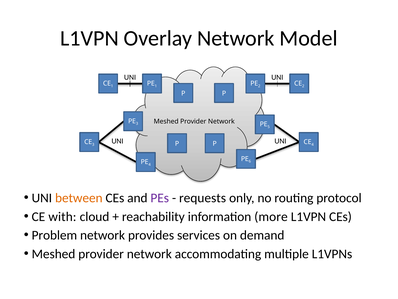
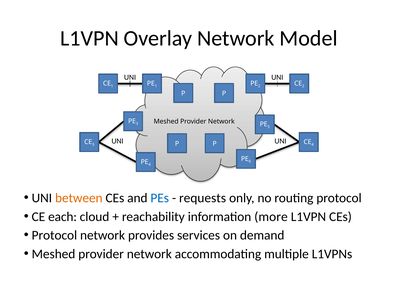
PEs colour: purple -> blue
with: with -> each
Problem at (54, 235): Problem -> Protocol
